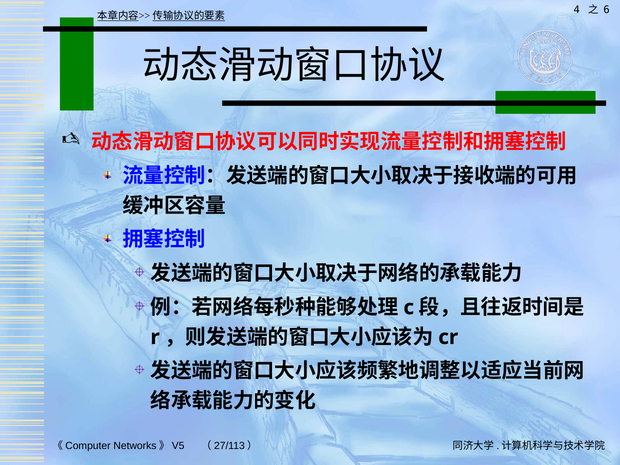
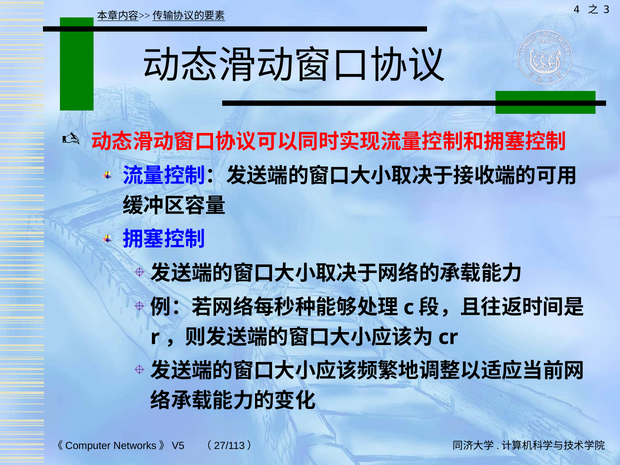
6: 6 -> 3
